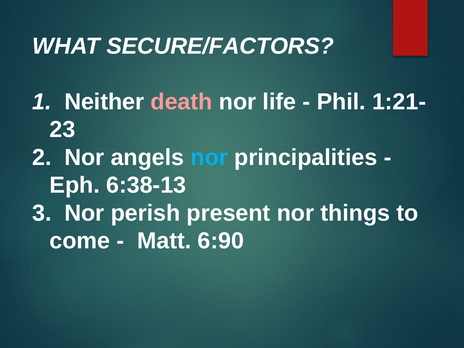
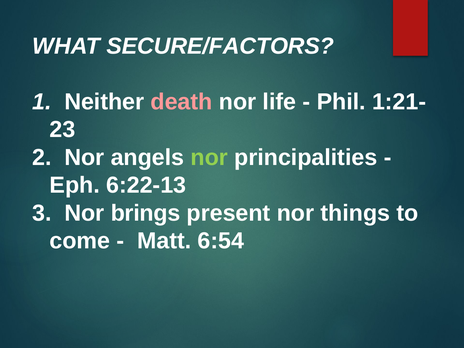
nor at (209, 157) colour: light blue -> light green
6:38-13: 6:38-13 -> 6:22-13
perish: perish -> brings
6:90: 6:90 -> 6:54
